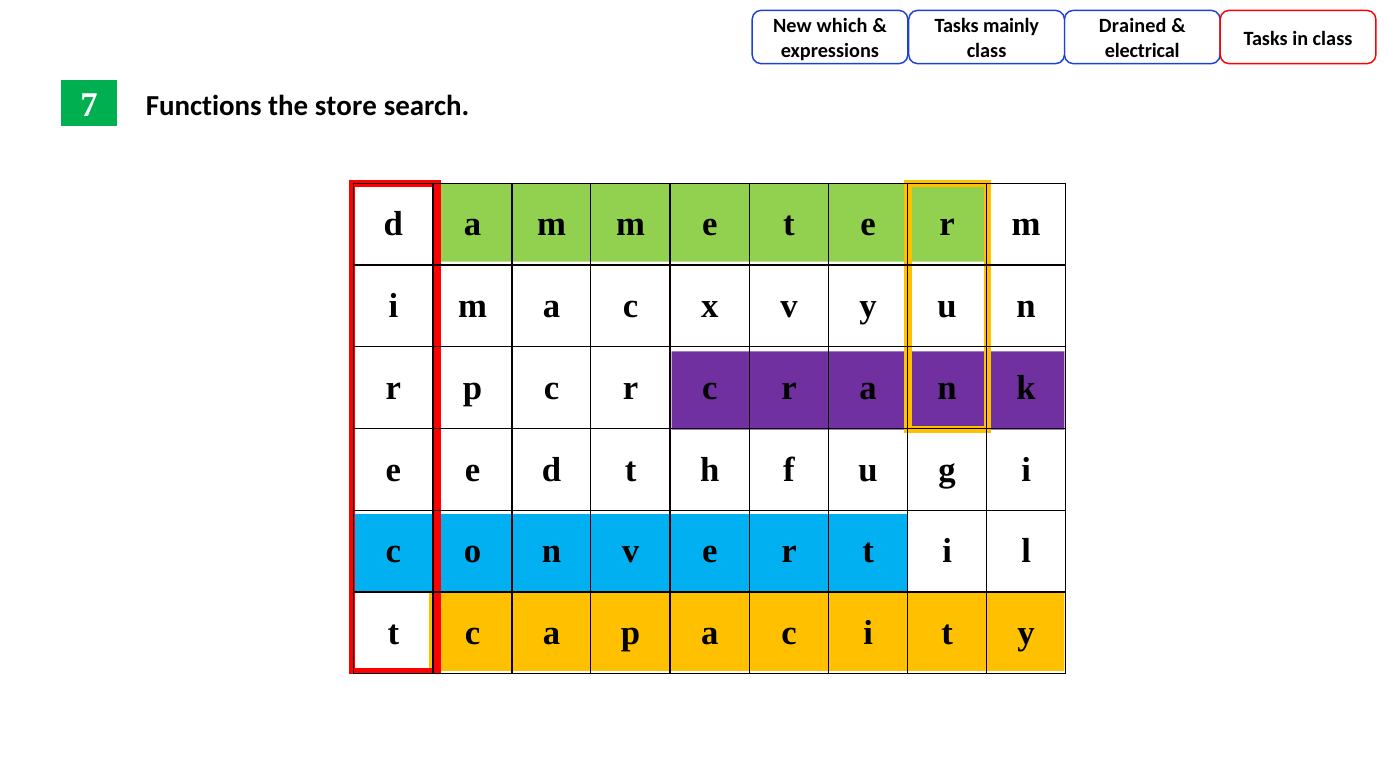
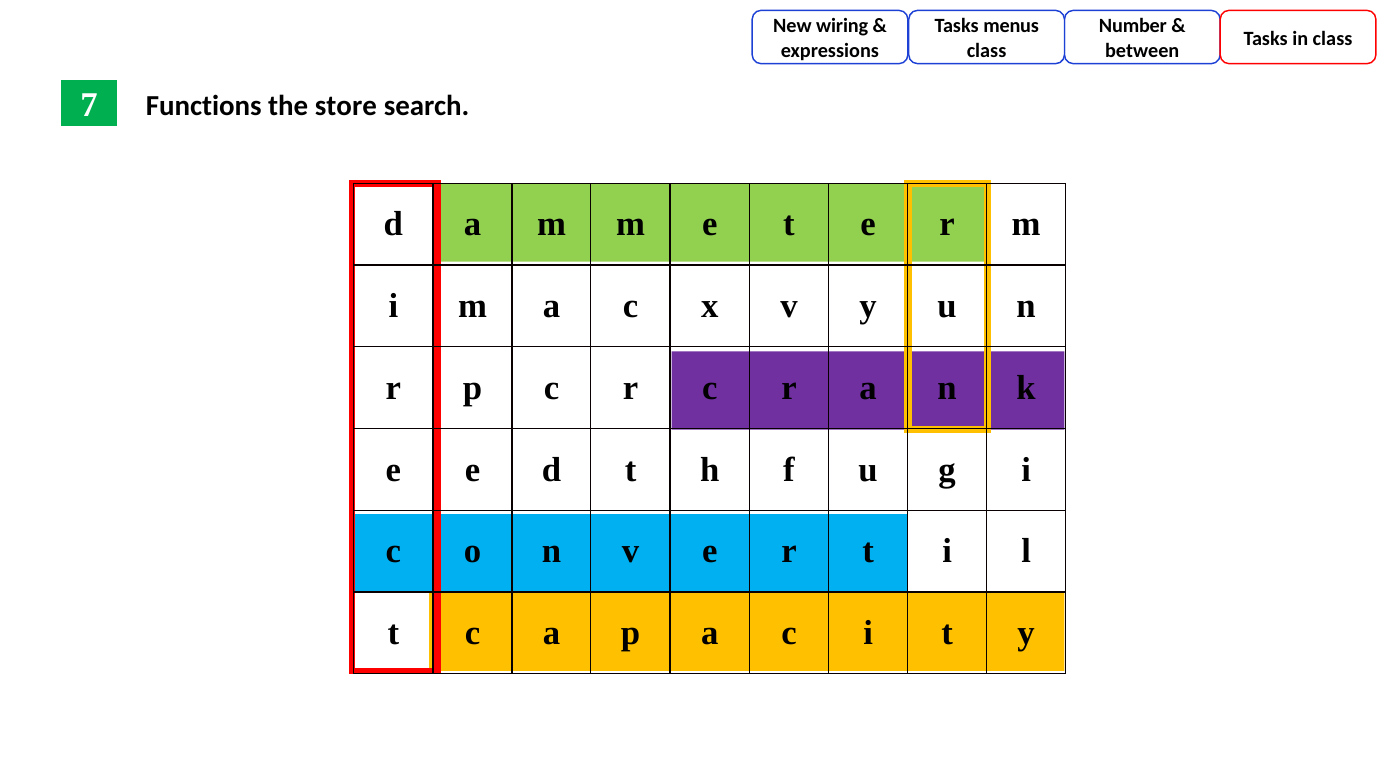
which: which -> wiring
mainly: mainly -> menus
Drained: Drained -> Number
electrical: electrical -> between
